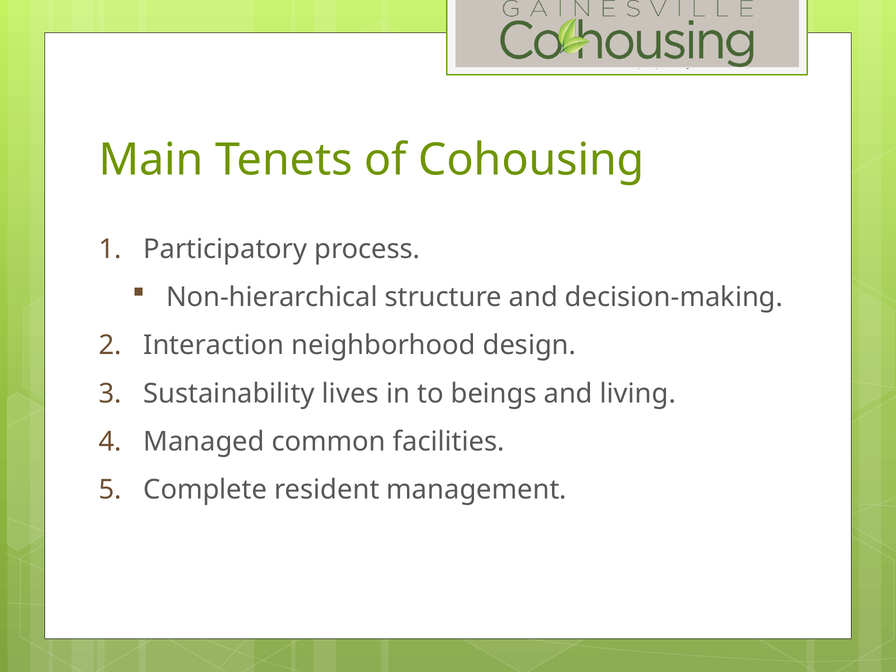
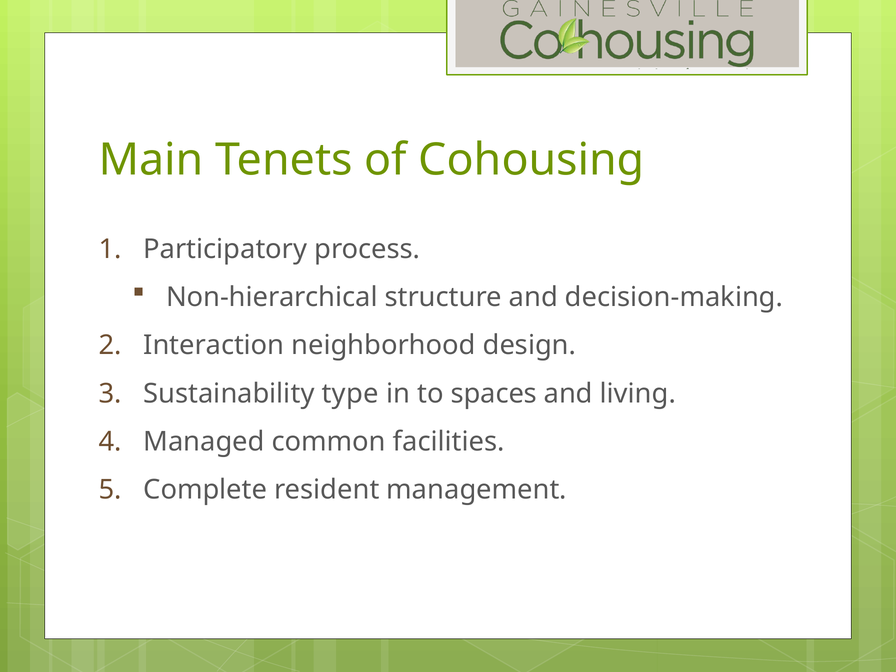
lives: lives -> type
beings: beings -> spaces
